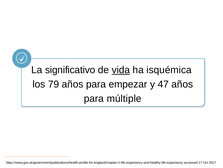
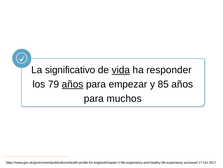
isquémica: isquémica -> responder
años at (73, 84) underline: none -> present
47: 47 -> 85
múltiple: múltiple -> muchos
